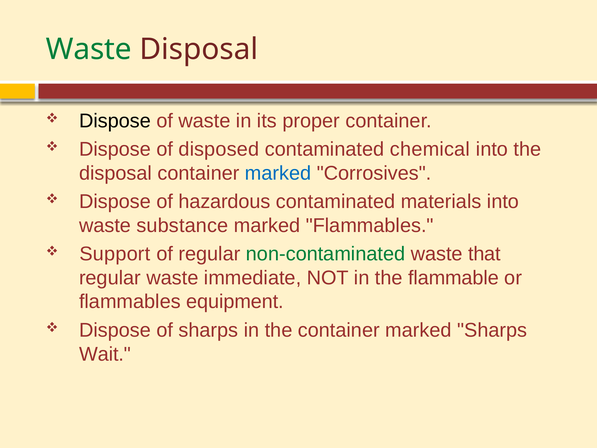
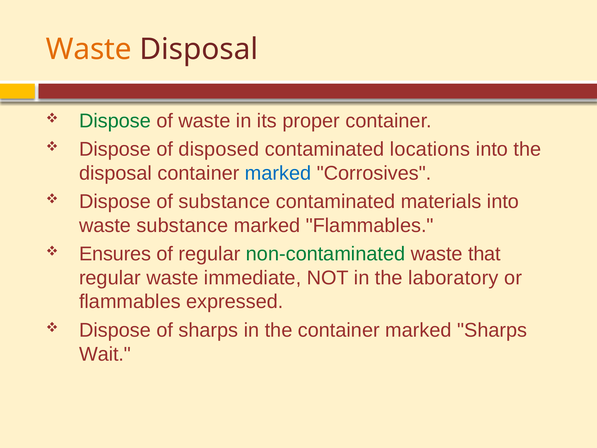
Waste at (89, 49) colour: green -> orange
Dispose at (115, 121) colour: black -> green
chemical: chemical -> locations
of hazardous: hazardous -> substance
Support: Support -> Ensures
flammable: flammable -> laboratory
equipment: equipment -> expressed
